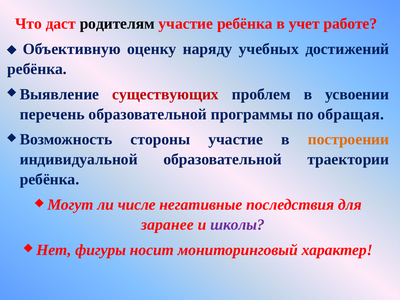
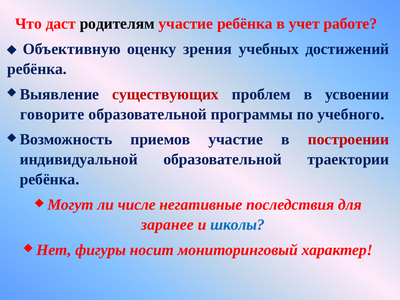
наряду: наряду -> зрения
перечень: перечень -> говорите
обращая: обращая -> учебного
стороны: стороны -> приемов
построении colour: orange -> red
школы colour: purple -> blue
